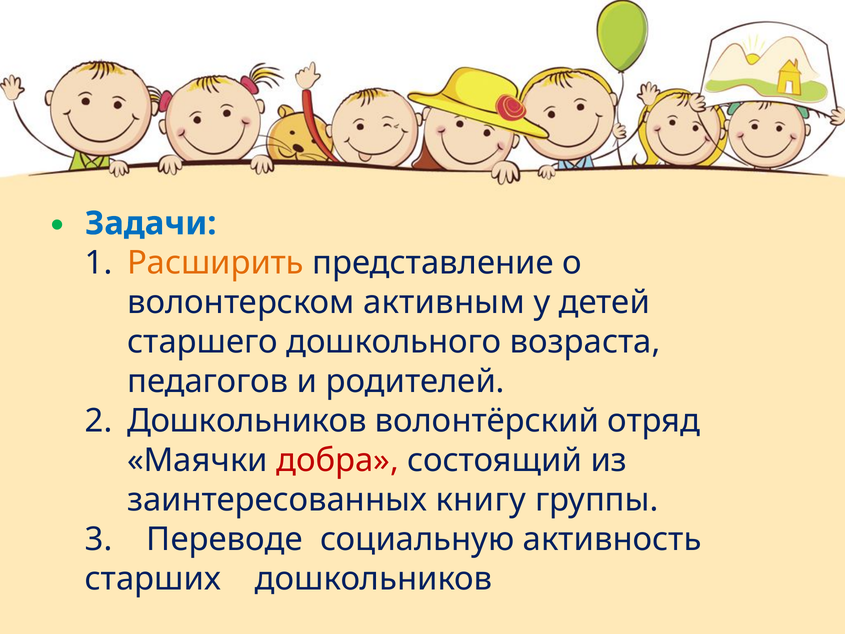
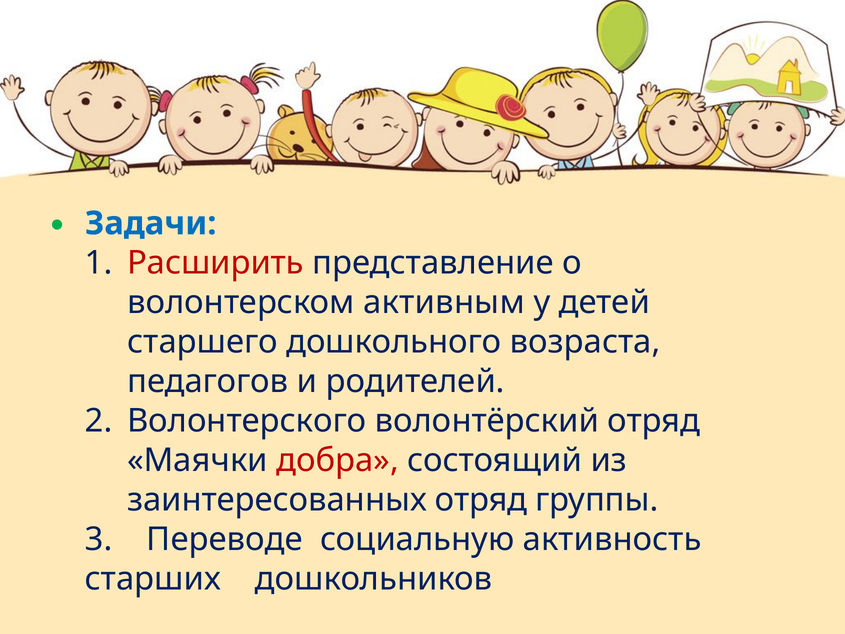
Расширить colour: orange -> red
Дошкольников at (247, 421): Дошкольников -> Волонтерского
заинтересованных книгу: книгу -> отряд
